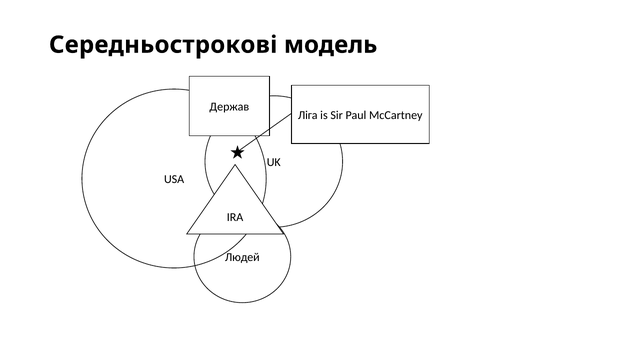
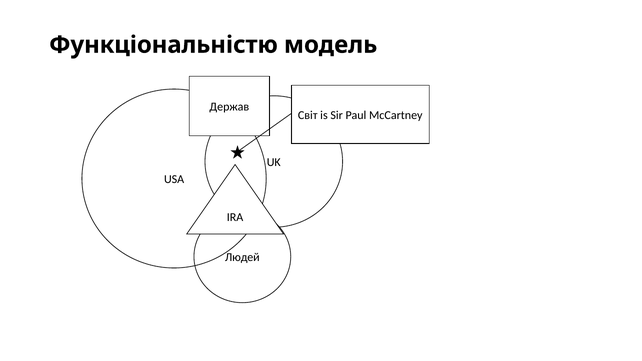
Середньострокові: Середньострокові -> Функціональністю
Ліга: Ліга -> Світ
